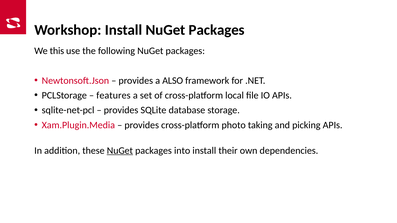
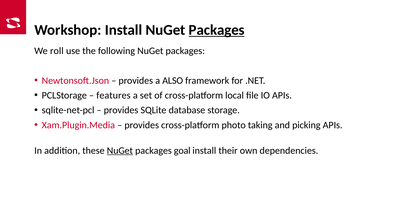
Packages at (217, 30) underline: none -> present
this: this -> roll
into: into -> goal
